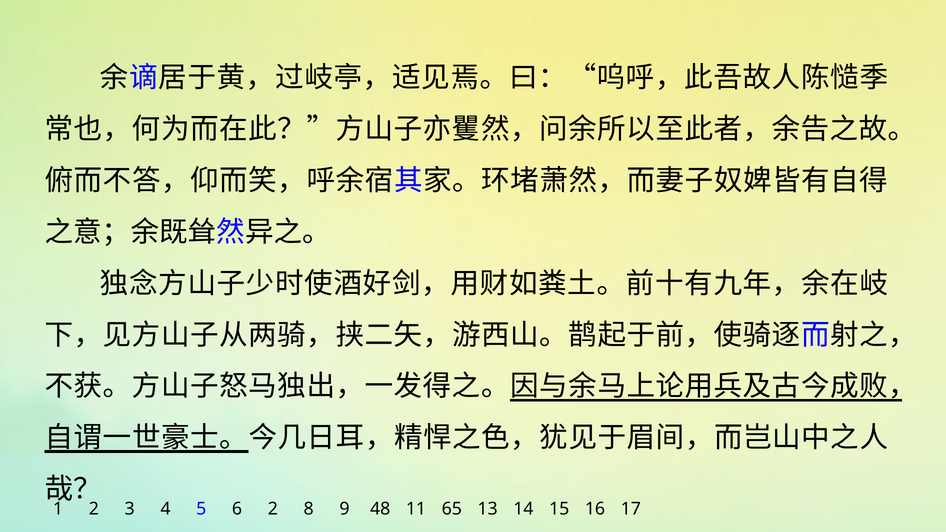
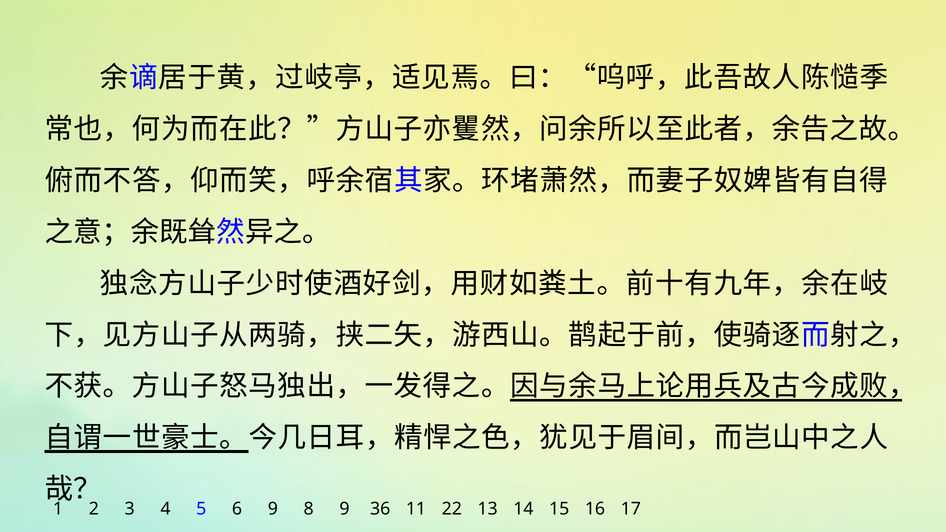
6 2: 2 -> 9
48: 48 -> 36
65: 65 -> 22
